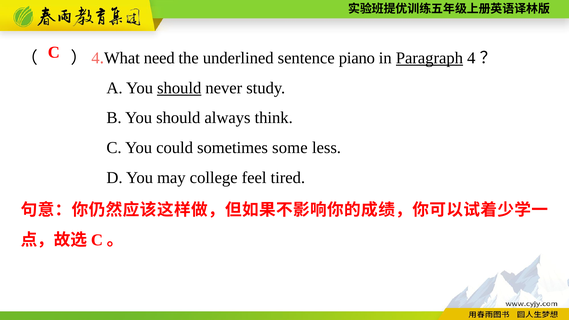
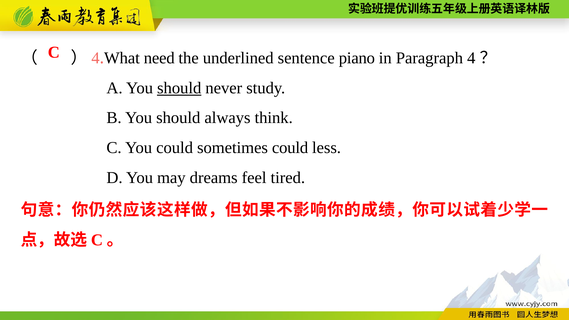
Paragraph underline: present -> none
sometimes some: some -> could
college: college -> dreams
